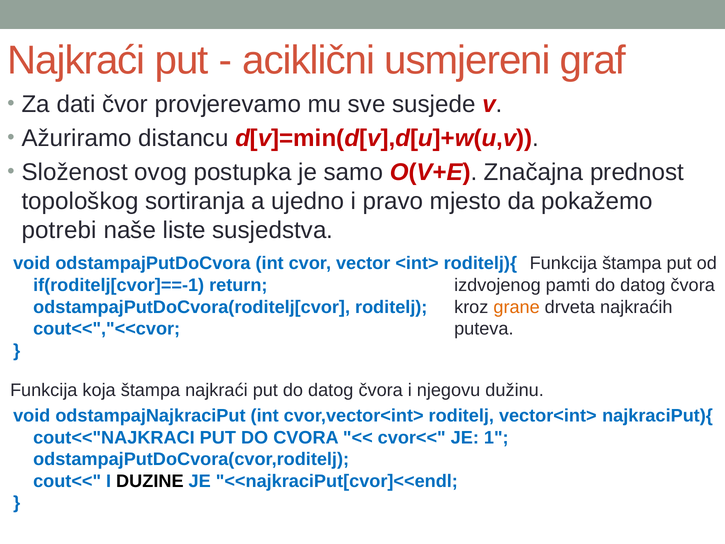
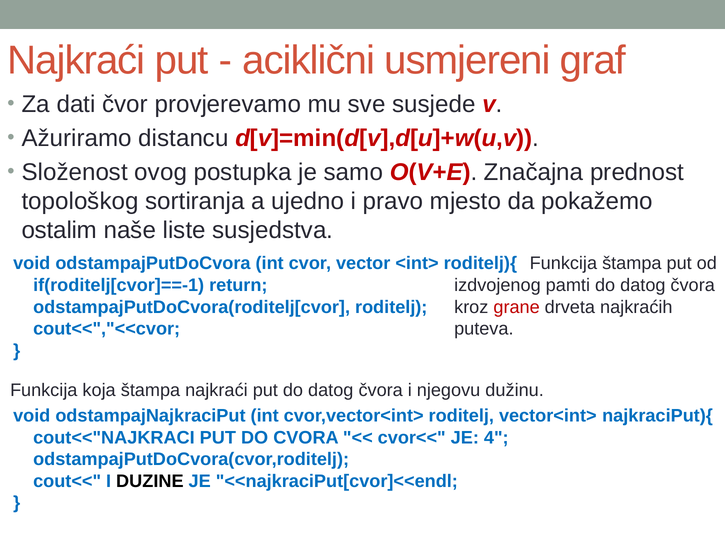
potrebi: potrebi -> ostalim
grane colour: orange -> red
1: 1 -> 4
